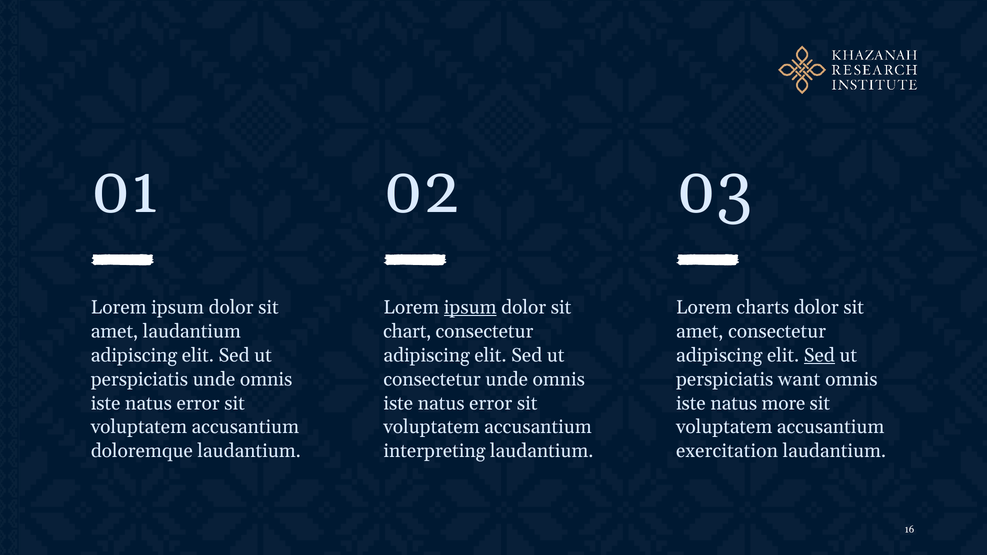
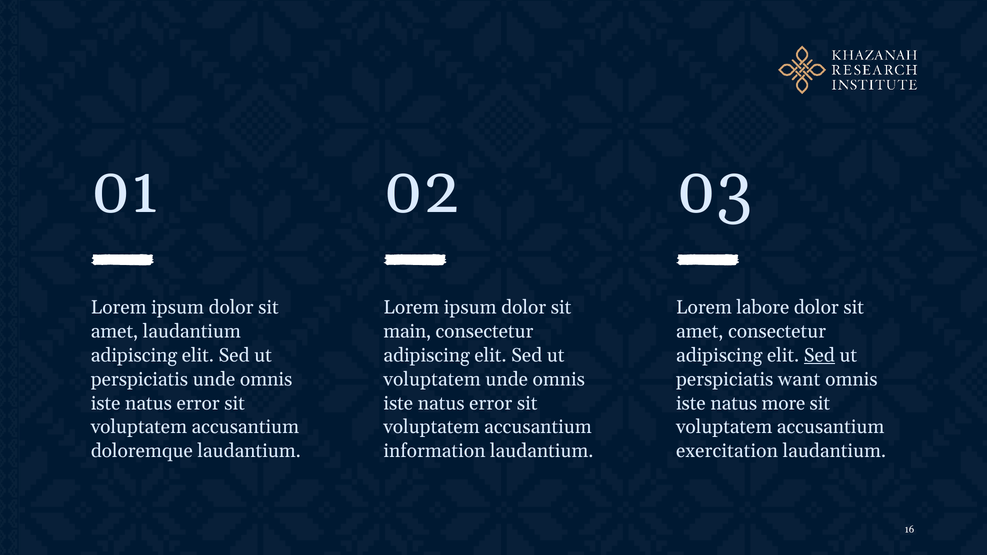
ipsum at (470, 307) underline: present -> none
charts: charts -> labore
chart: chart -> main
consectetur at (432, 379): consectetur -> voluptatem
interpreting: interpreting -> information
